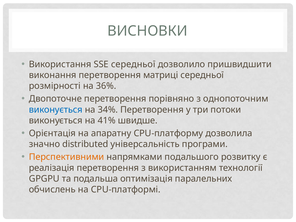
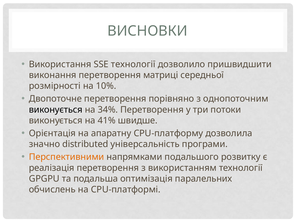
SSE середньої: середньої -> технології
36%: 36% -> 10%
виконується at (56, 110) colour: blue -> black
